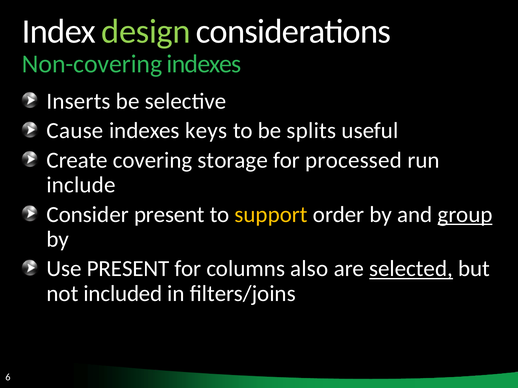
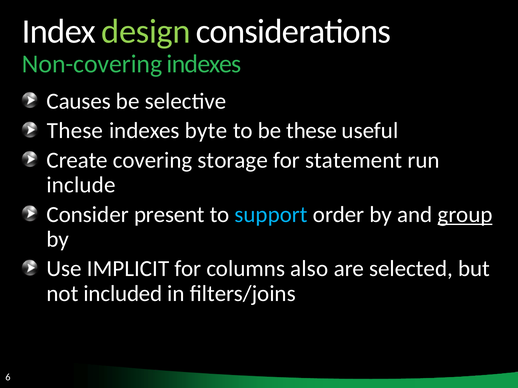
Inserts: Inserts -> Causes
Cause at (75, 131): Cause -> These
keys: keys -> byte
be splits: splits -> these
processed: processed -> statement
support colour: yellow -> light blue
Use PRESENT: PRESENT -> IMPLICIT
selected underline: present -> none
